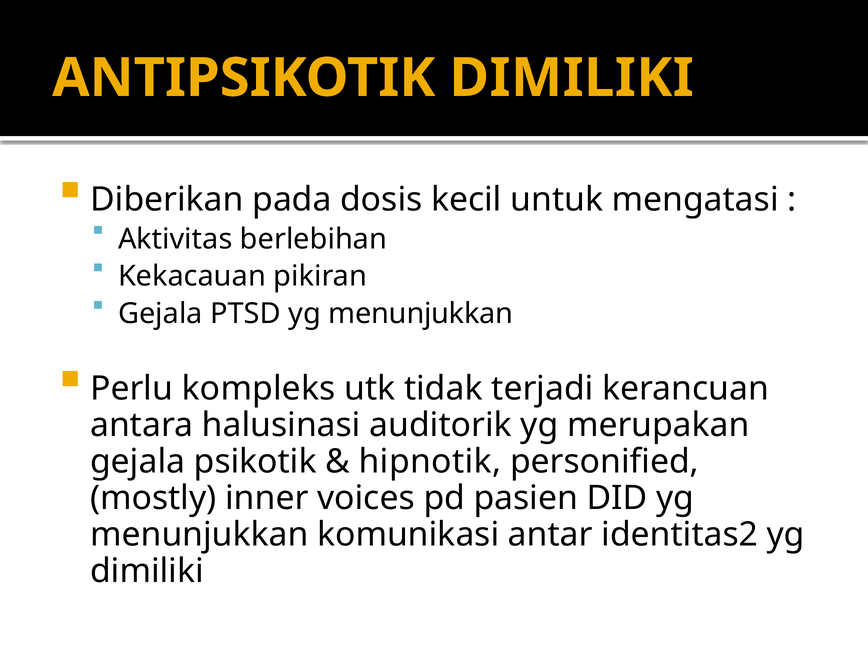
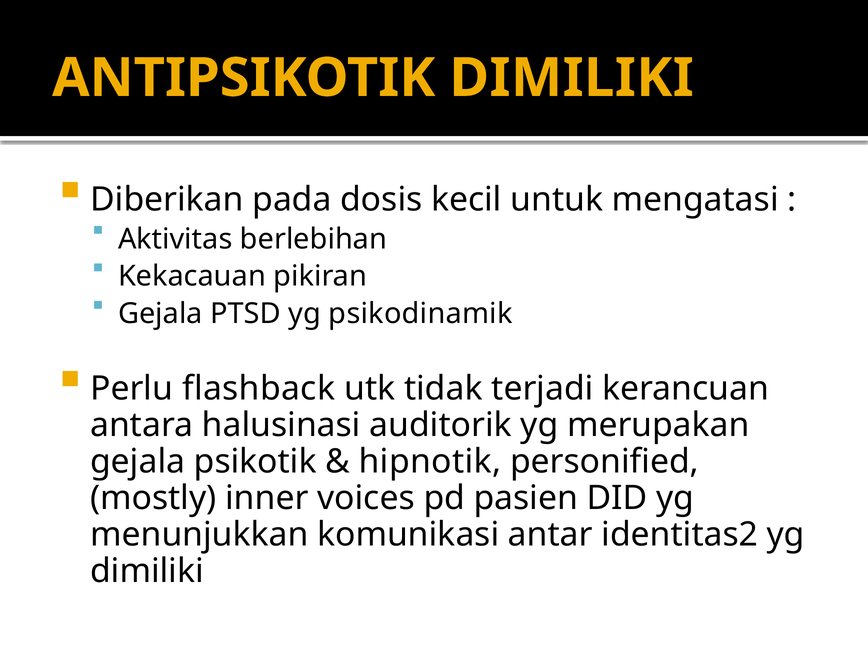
PTSD yg menunjukkan: menunjukkan -> psikodinamik
kompleks: kompleks -> flashback
